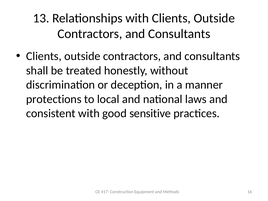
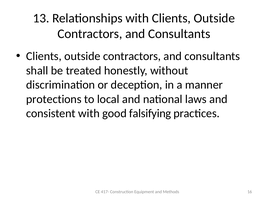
sensitive: sensitive -> falsifying
